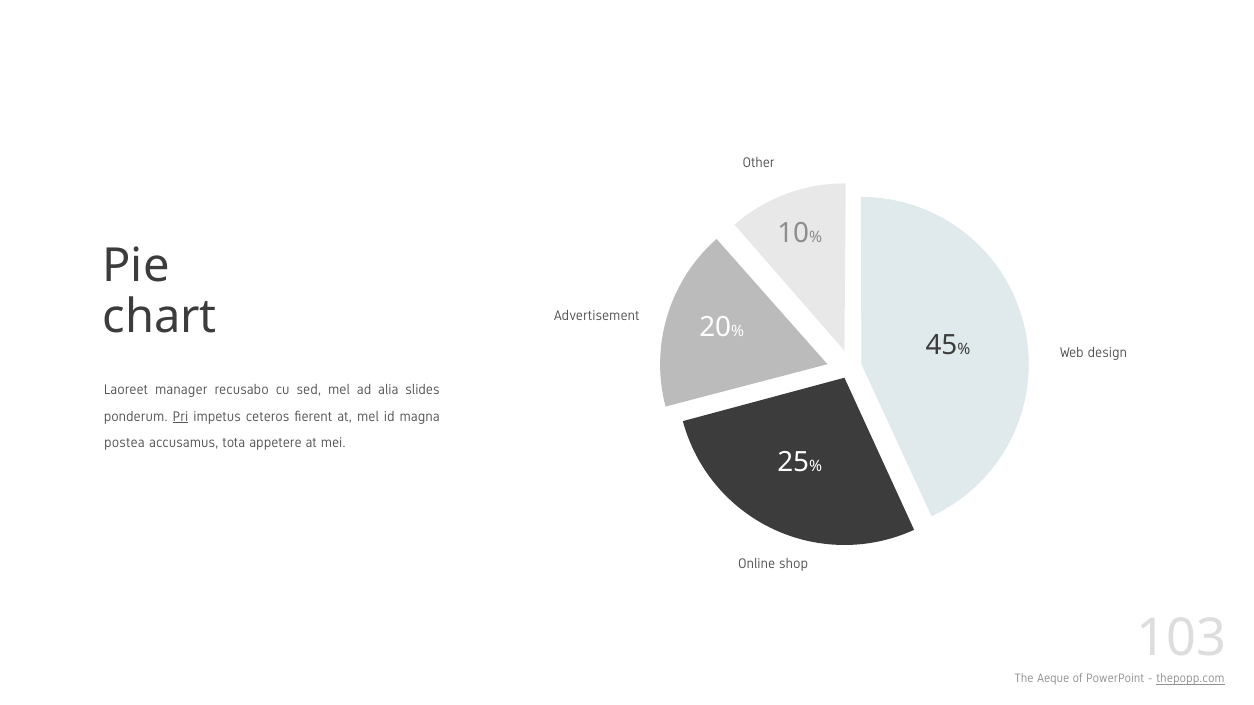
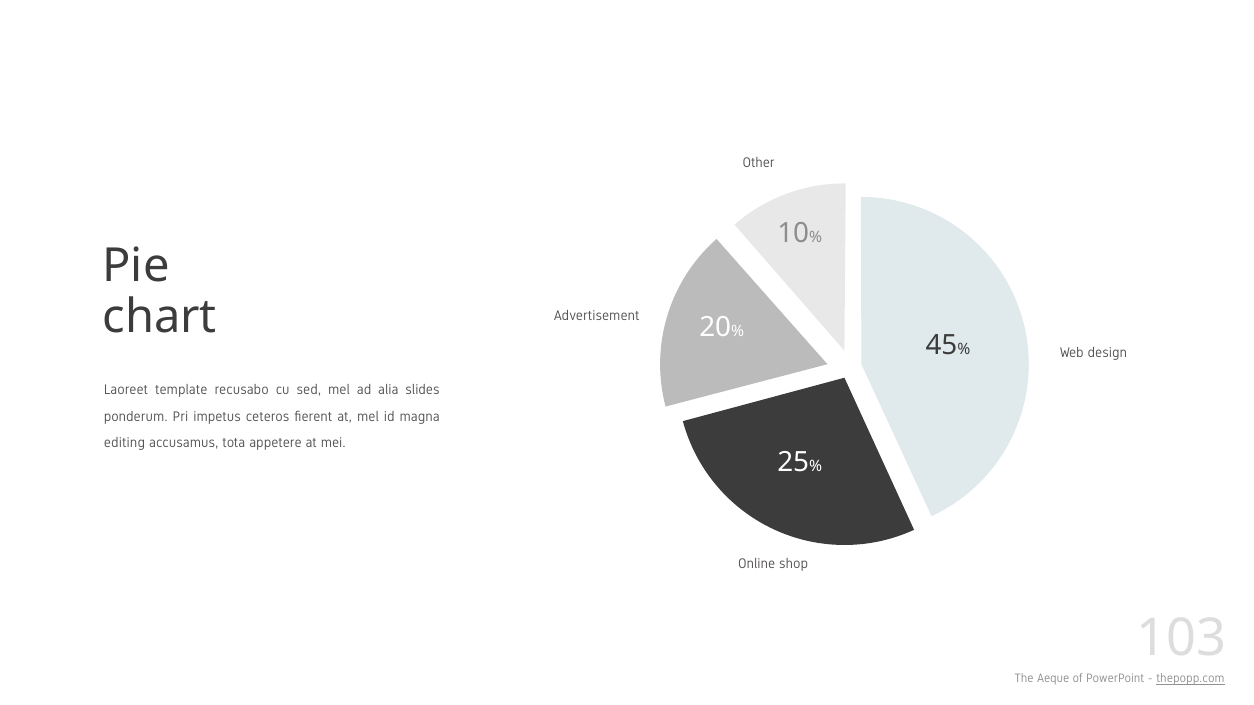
manager: manager -> template
Pri underline: present -> none
postea: postea -> editing
